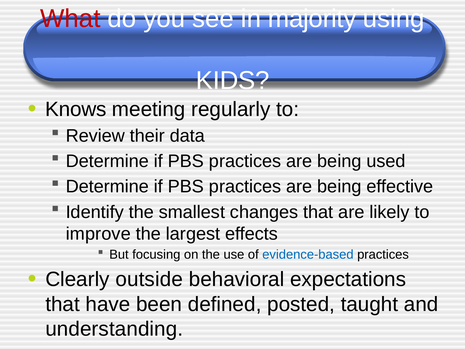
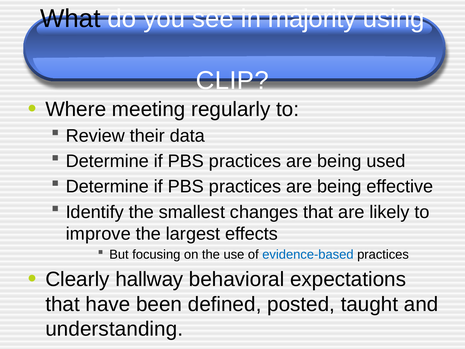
What colour: red -> black
KIDS: KIDS -> CLIP
Knows: Knows -> Where
outside: outside -> hallway
